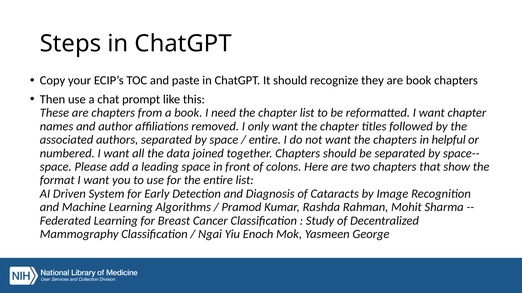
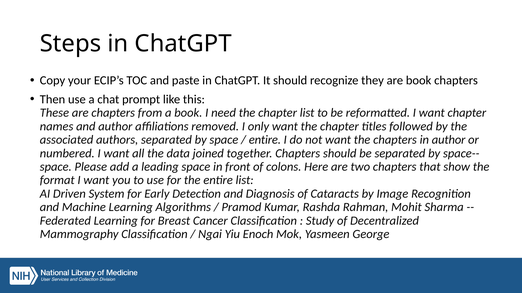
in helpful: helpful -> author
